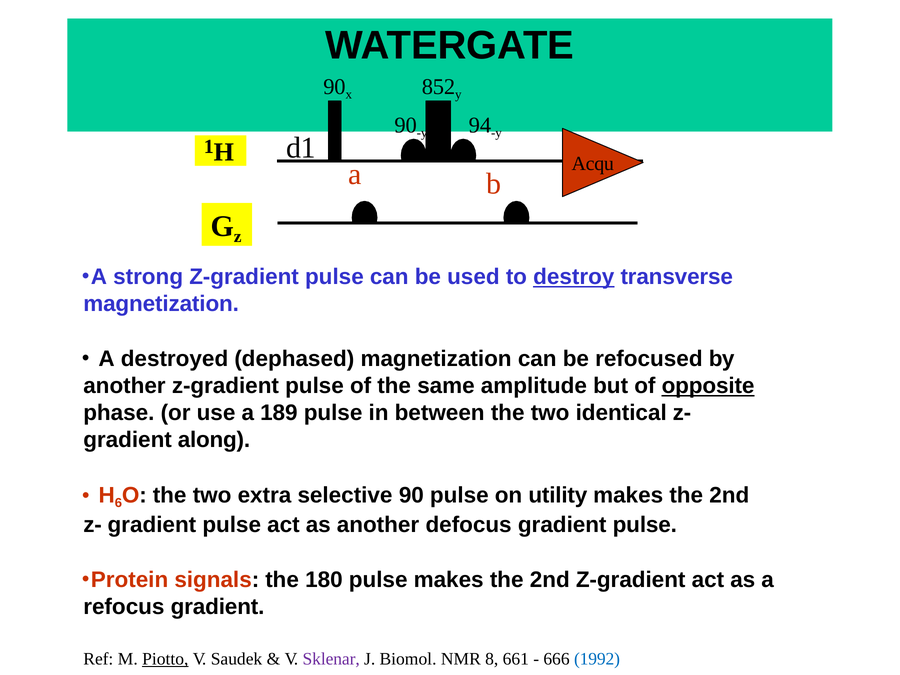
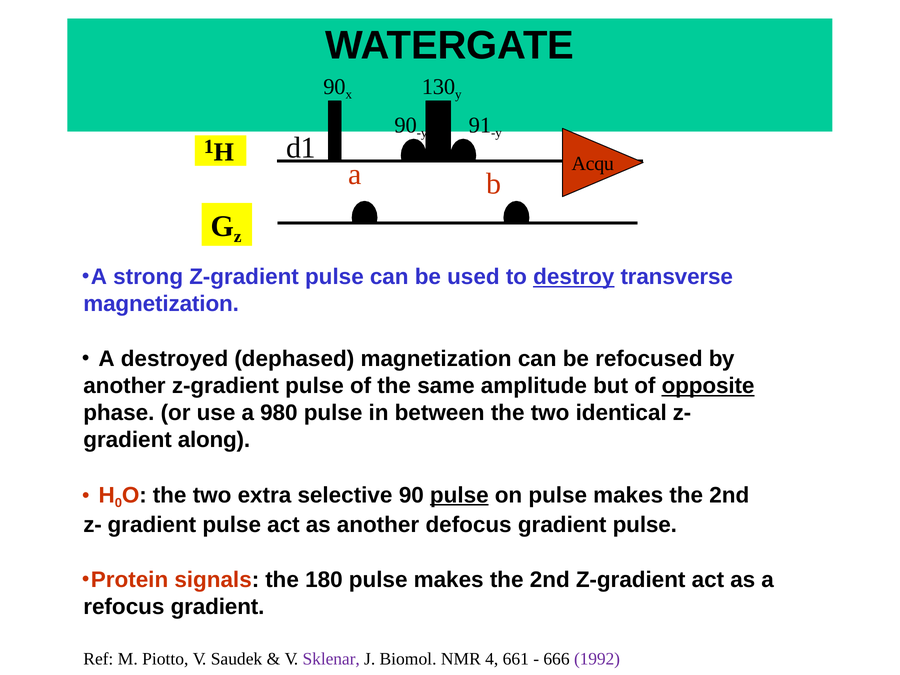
852: 852 -> 130
94: 94 -> 91
189: 189 -> 980
6: 6 -> 0
pulse at (459, 495) underline: none -> present
on utility: utility -> pulse
Piotto underline: present -> none
8: 8 -> 4
1992 colour: blue -> purple
